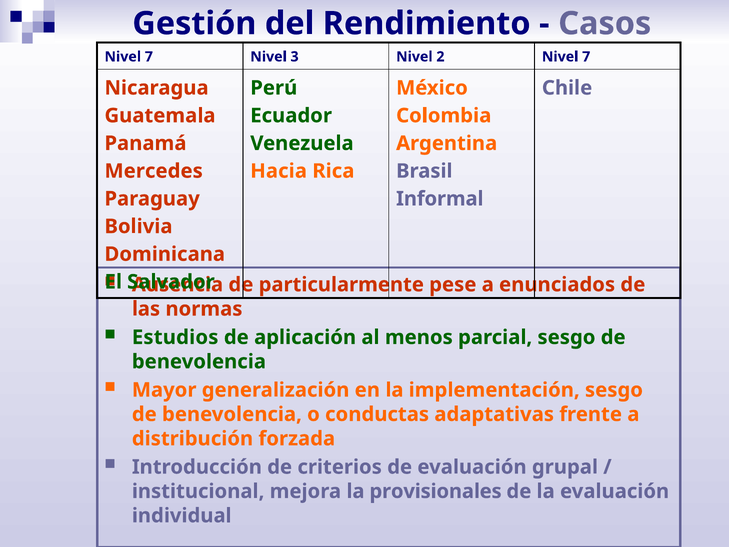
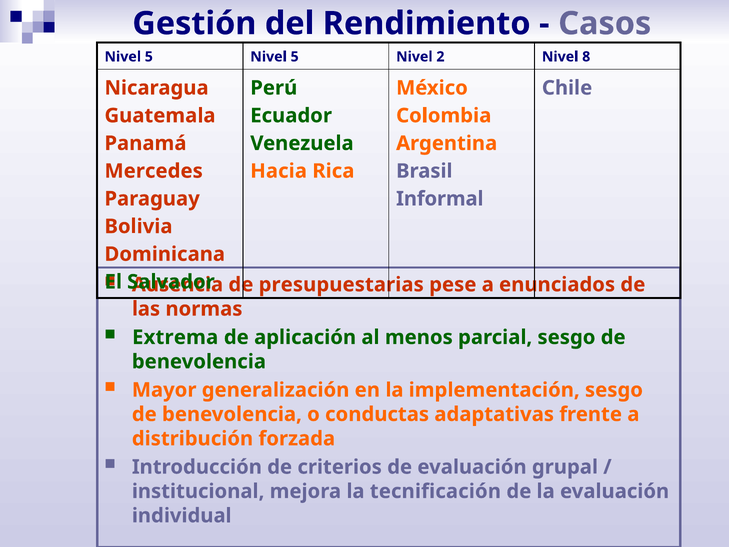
7 at (149, 57): 7 -> 5
3 at (295, 57): 3 -> 5
2 Nivel 7: 7 -> 8
particularmente: particularmente -> presupuestarias
Estudios: Estudios -> Extrema
provisionales: provisionales -> tecnificación
